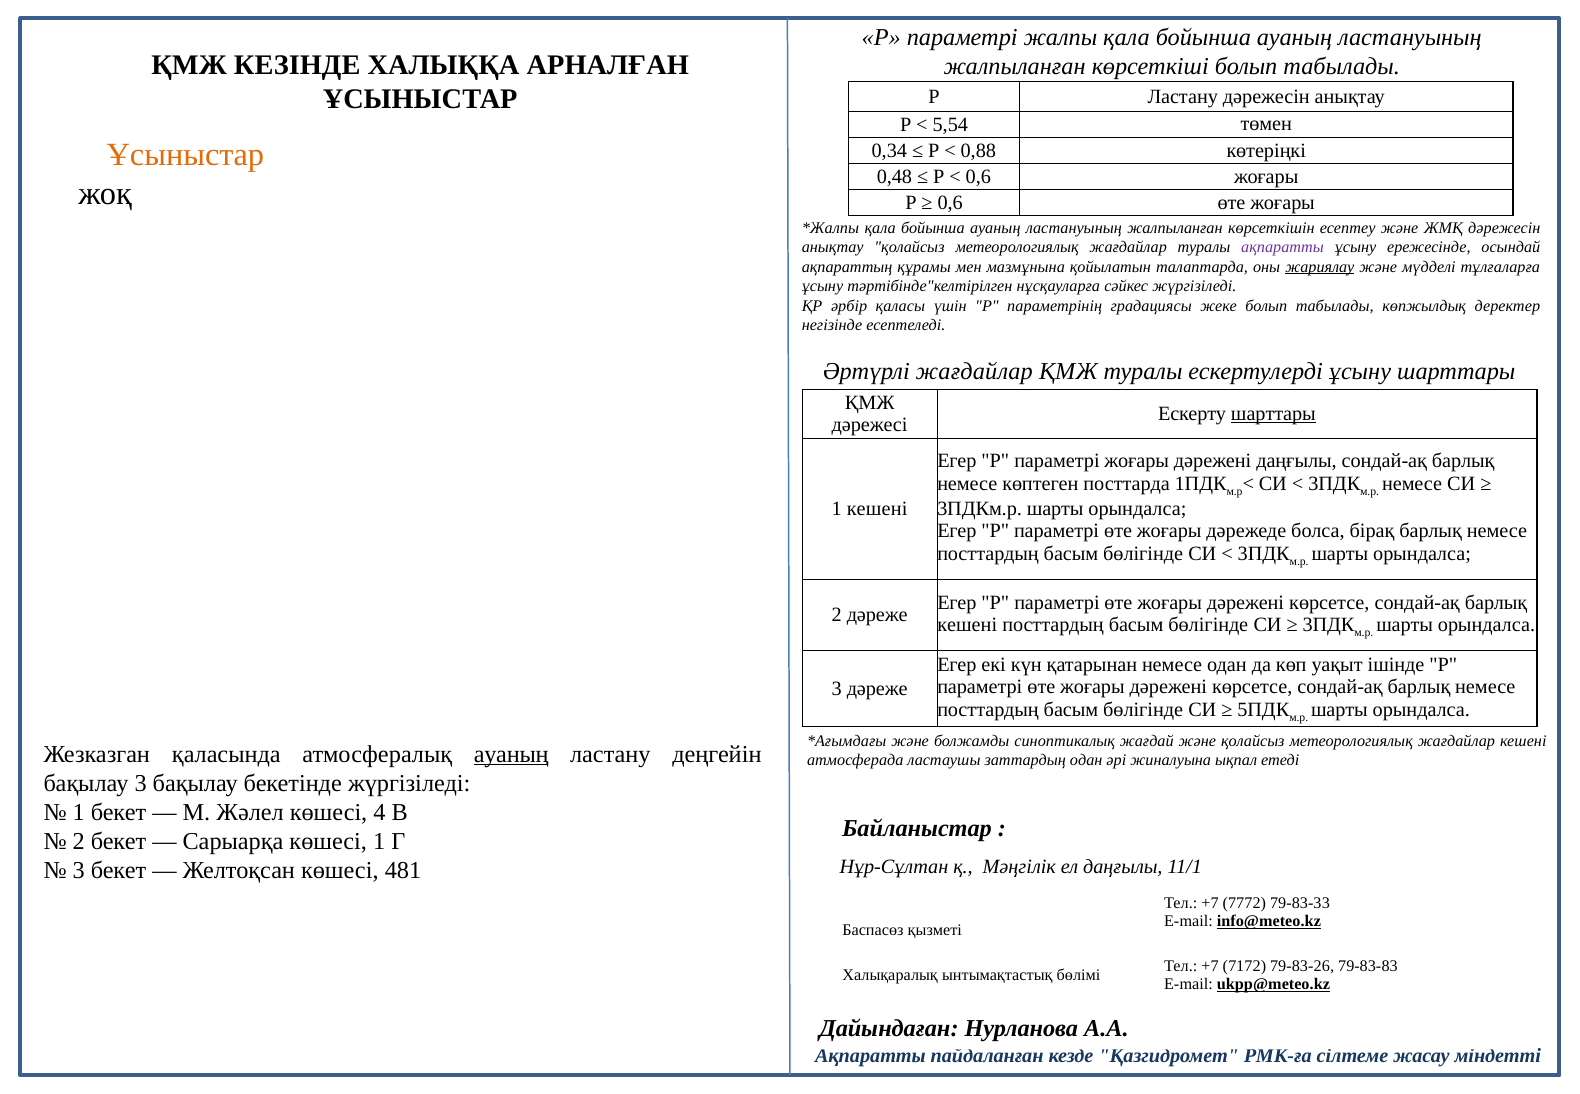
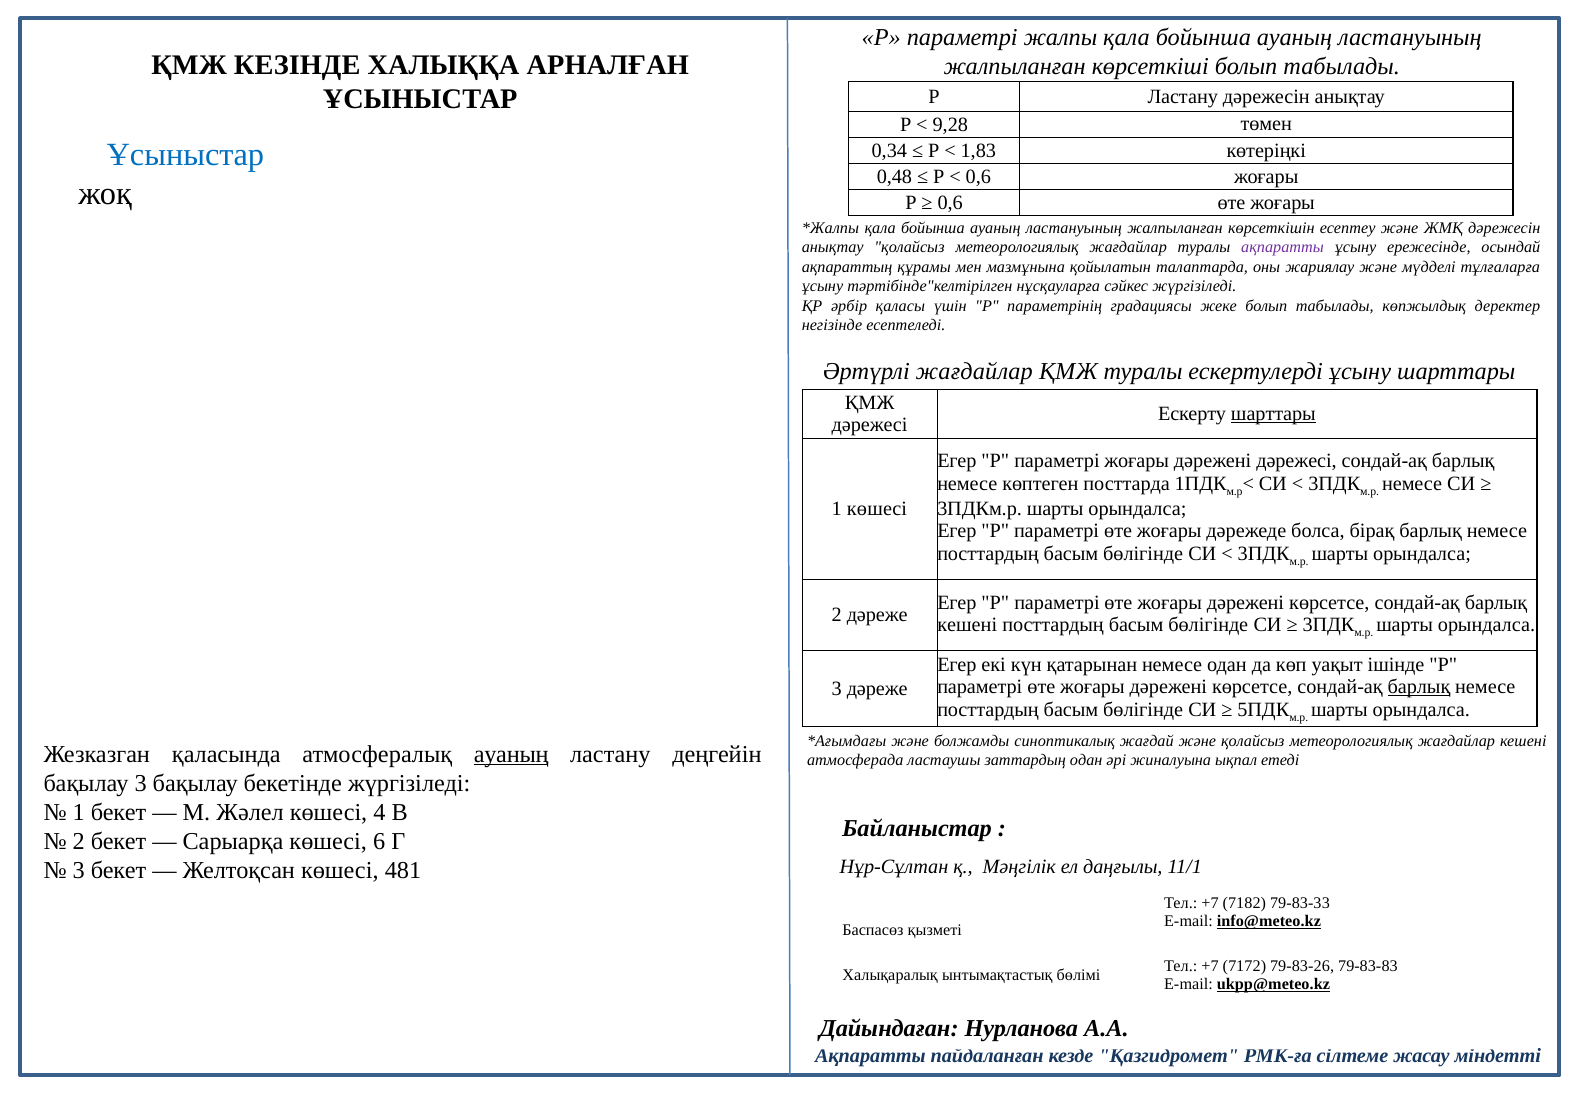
5,54: 5,54 -> 9,28
Ұсыныстар at (185, 155) colour: orange -> blue
0,88: 0,88 -> 1,83
жариялау underline: present -> none
дәрежені даңғылы: даңғылы -> дәрежесі
1 кешені: кешені -> көшесі
барлық at (1419, 687) underline: none -> present
көшесі 1: 1 -> 6
7772: 7772 -> 7182
